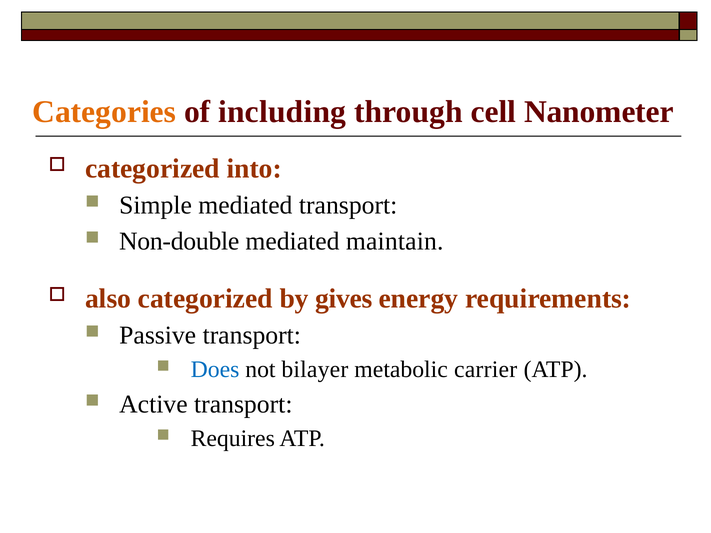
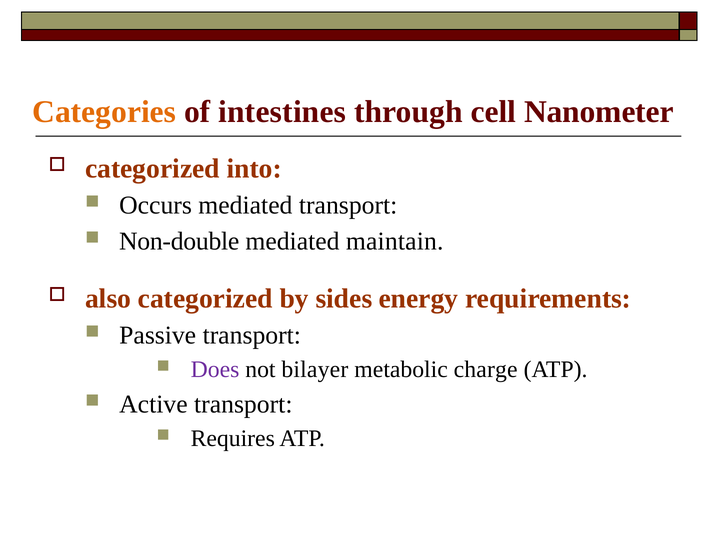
including: including -> intestines
Simple: Simple -> Occurs
gives: gives -> sides
Does colour: blue -> purple
carrier: carrier -> charge
